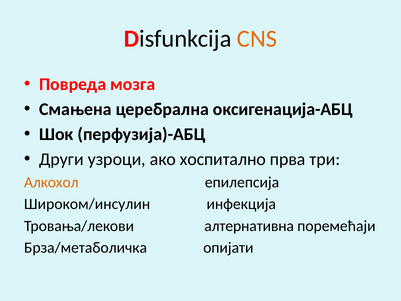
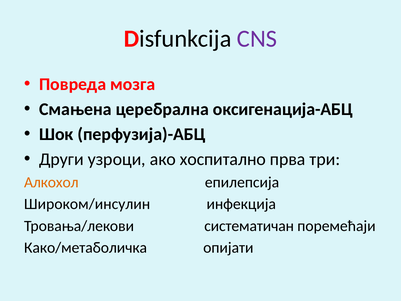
CNS colour: orange -> purple
алтернативна: алтернативна -> систематичан
Брза/метаболичка: Брза/метаболичка -> Како/метаболичка
